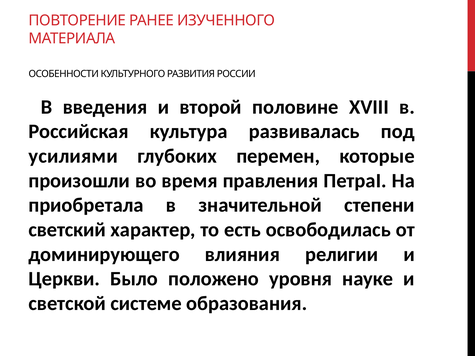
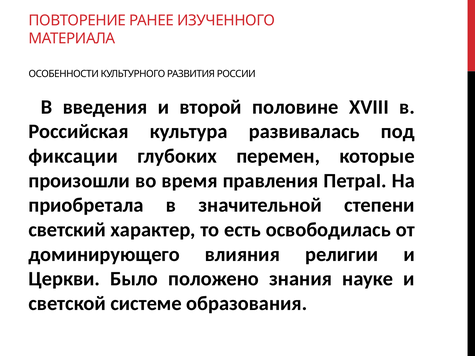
усилиями: усилиями -> фиксации
уровня: уровня -> знания
